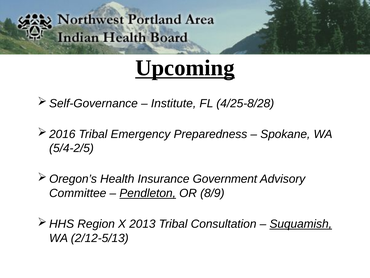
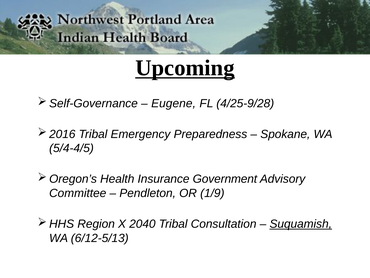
Institute: Institute -> Eugene
4/25-8/28: 4/25-8/28 -> 4/25-9/28
5/4-2/5: 5/4-2/5 -> 5/4-4/5
Pendleton underline: present -> none
8/9: 8/9 -> 1/9
2013: 2013 -> 2040
2/12-5/13: 2/12-5/13 -> 6/12-5/13
